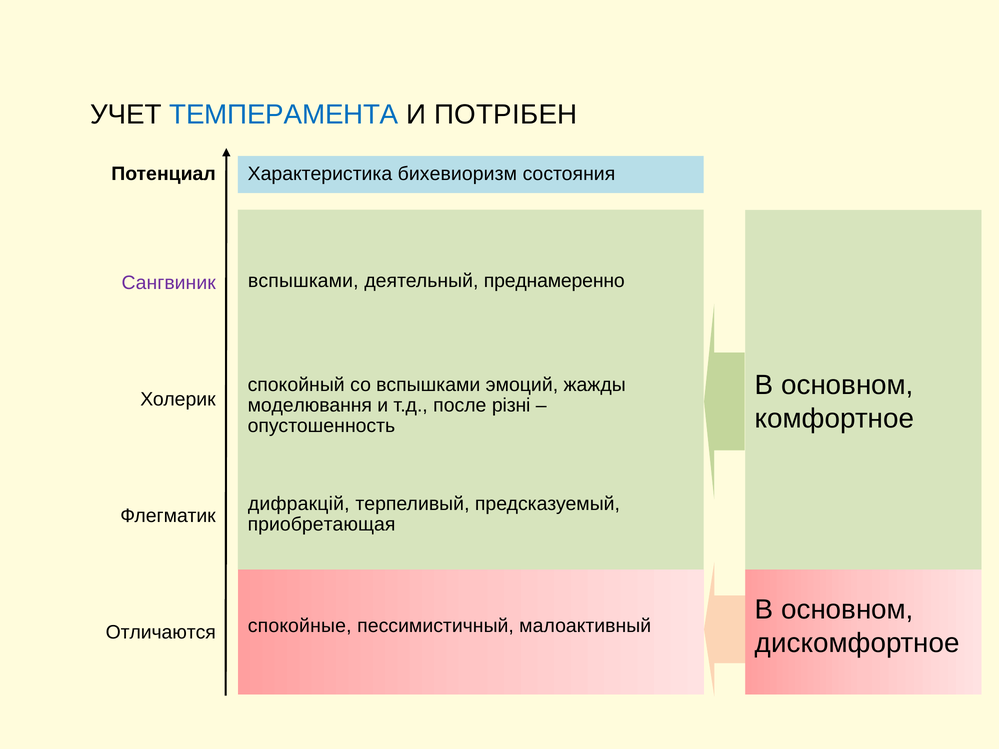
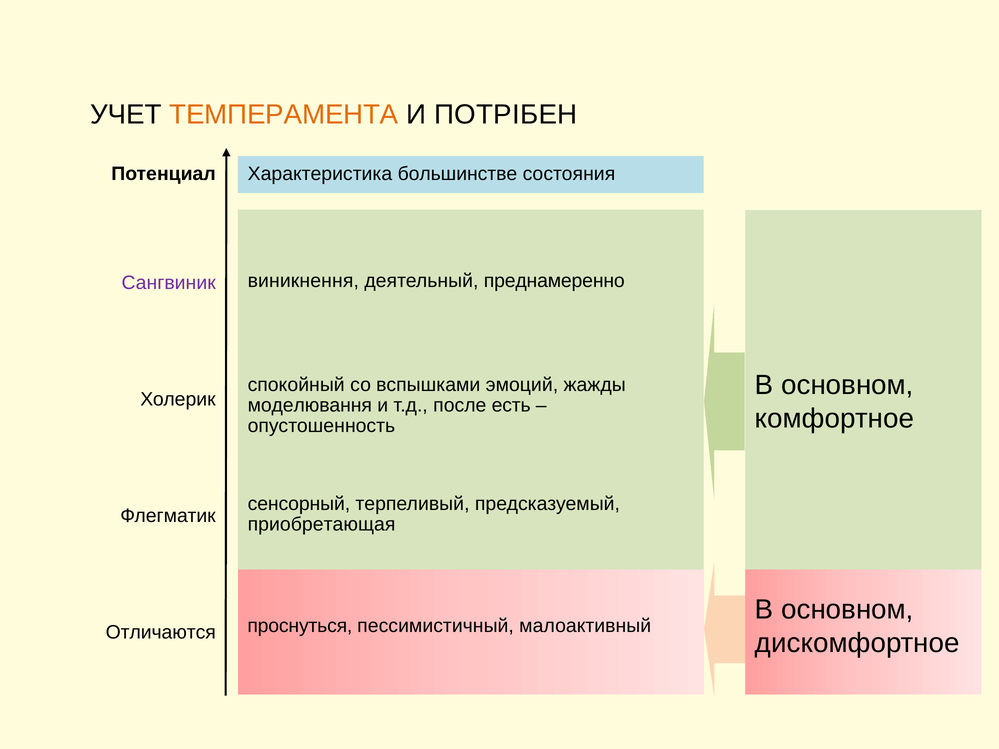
ТЕМПЕРАМЕНТА colour: blue -> orange
бихевиоризм: бихевиоризм -> большинстве
вспышками at (303, 281): вспышками -> виникнення
різні: різні -> есть
дифракцій: дифракцій -> сенсорный
спокойные: спокойные -> проснуться
